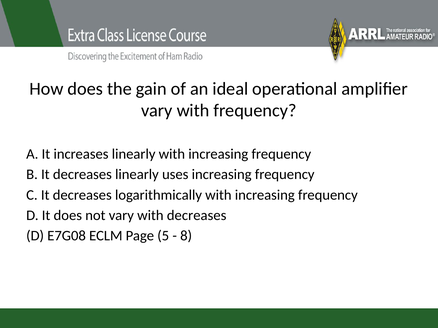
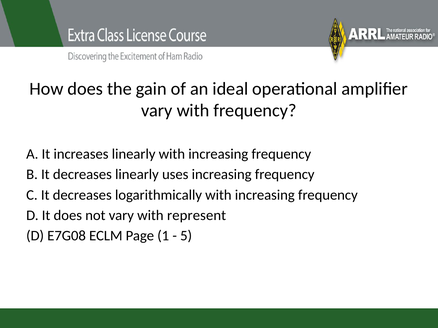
with decreases: decreases -> represent
5: 5 -> 1
8: 8 -> 5
